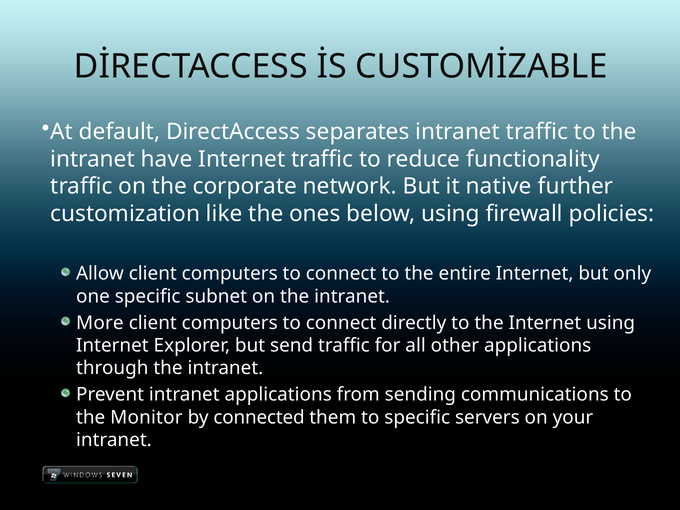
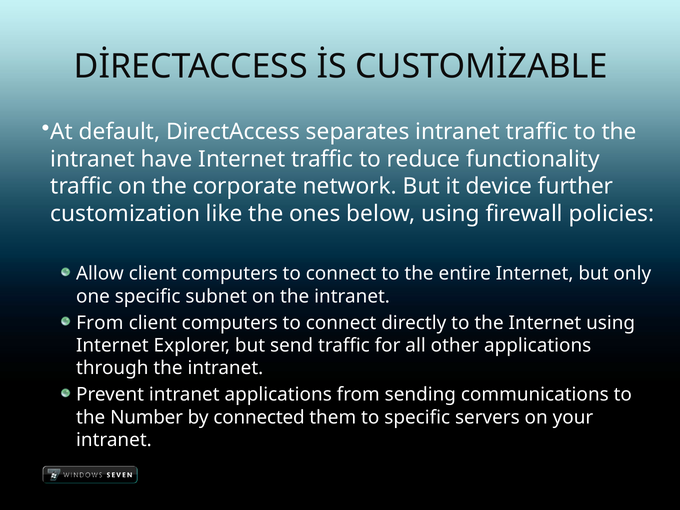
native: native -> device
More at (100, 323): More -> From
Monitor: Monitor -> Number
